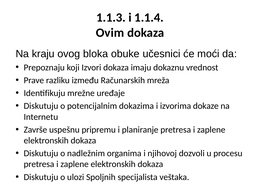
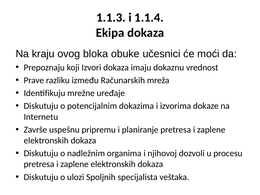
Ovim: Ovim -> Ekipa
